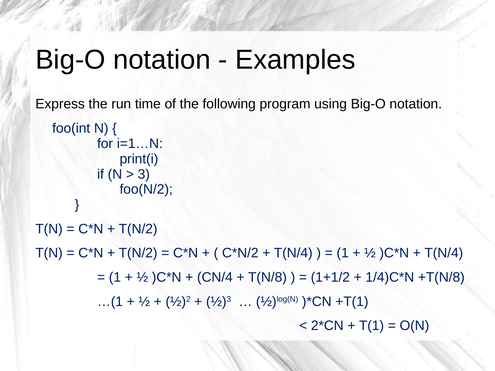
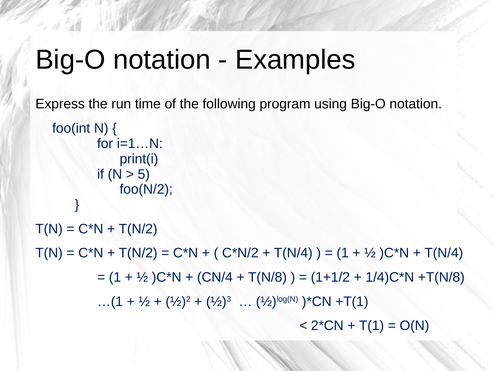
3: 3 -> 5
